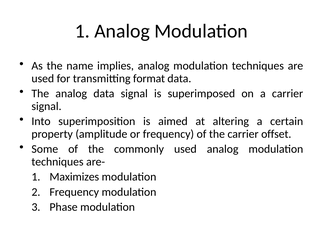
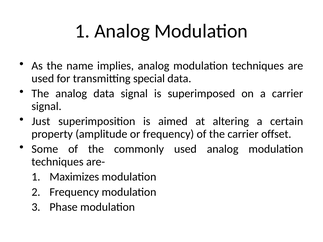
format: format -> special
Into: Into -> Just
